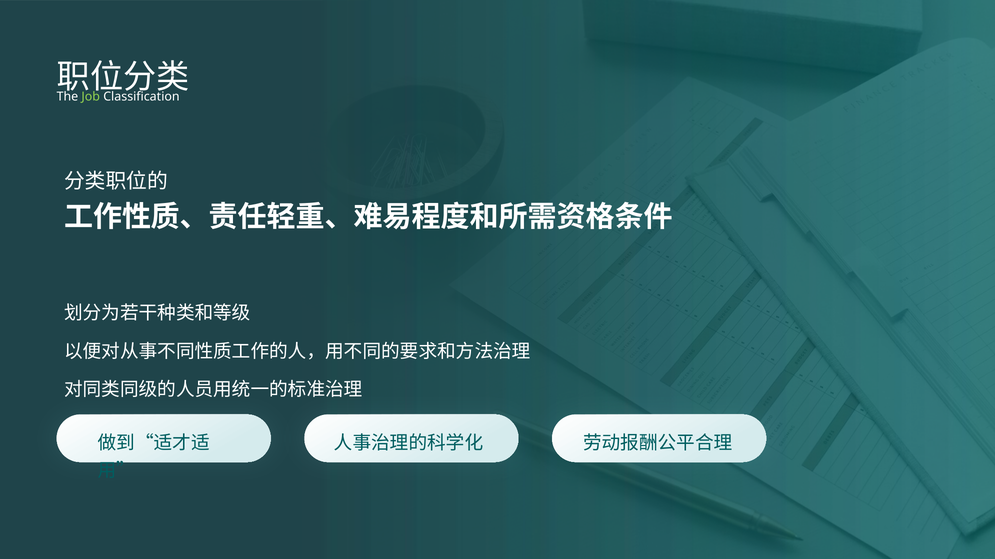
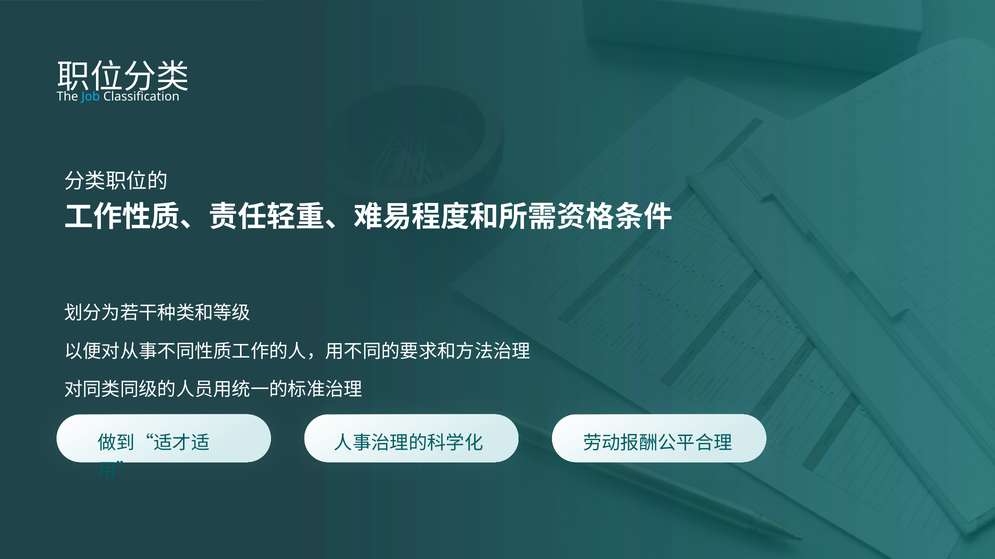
Job colour: light green -> light blue
